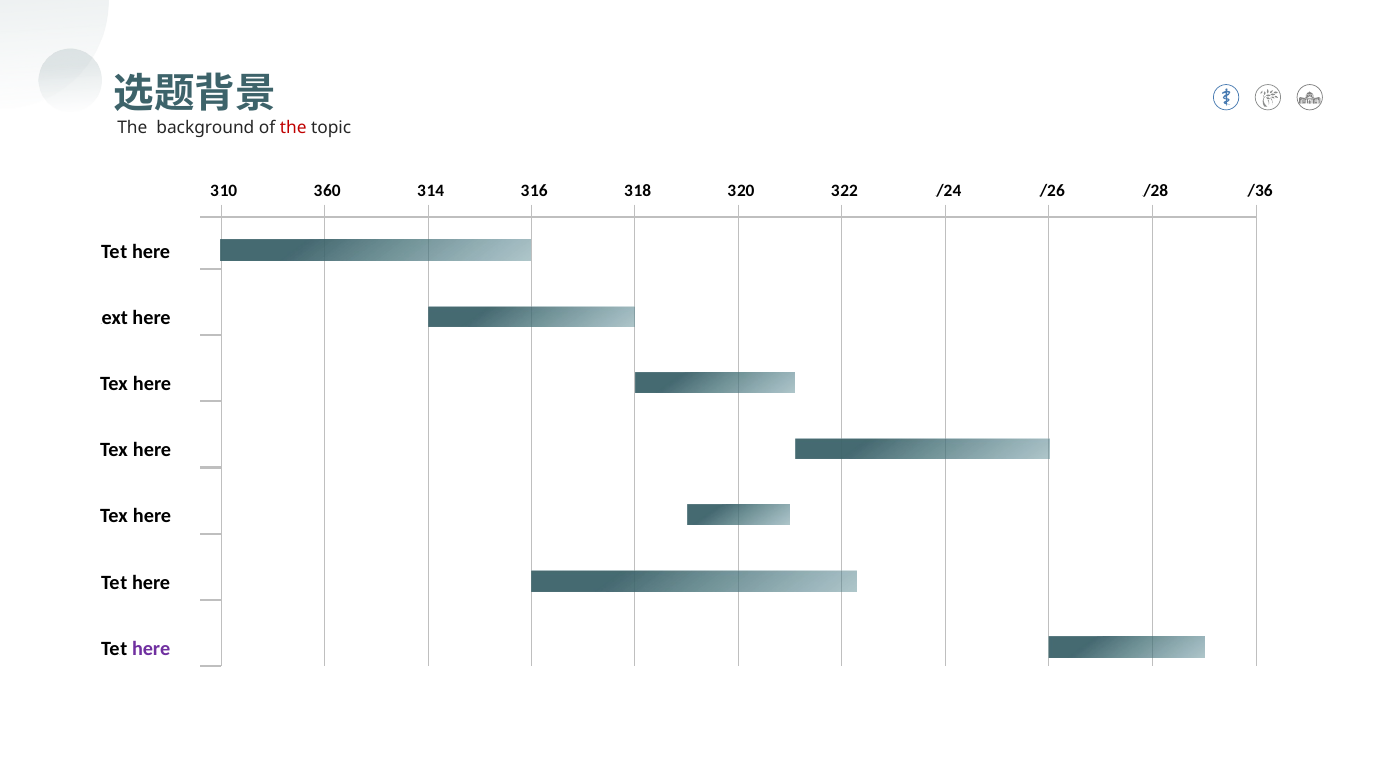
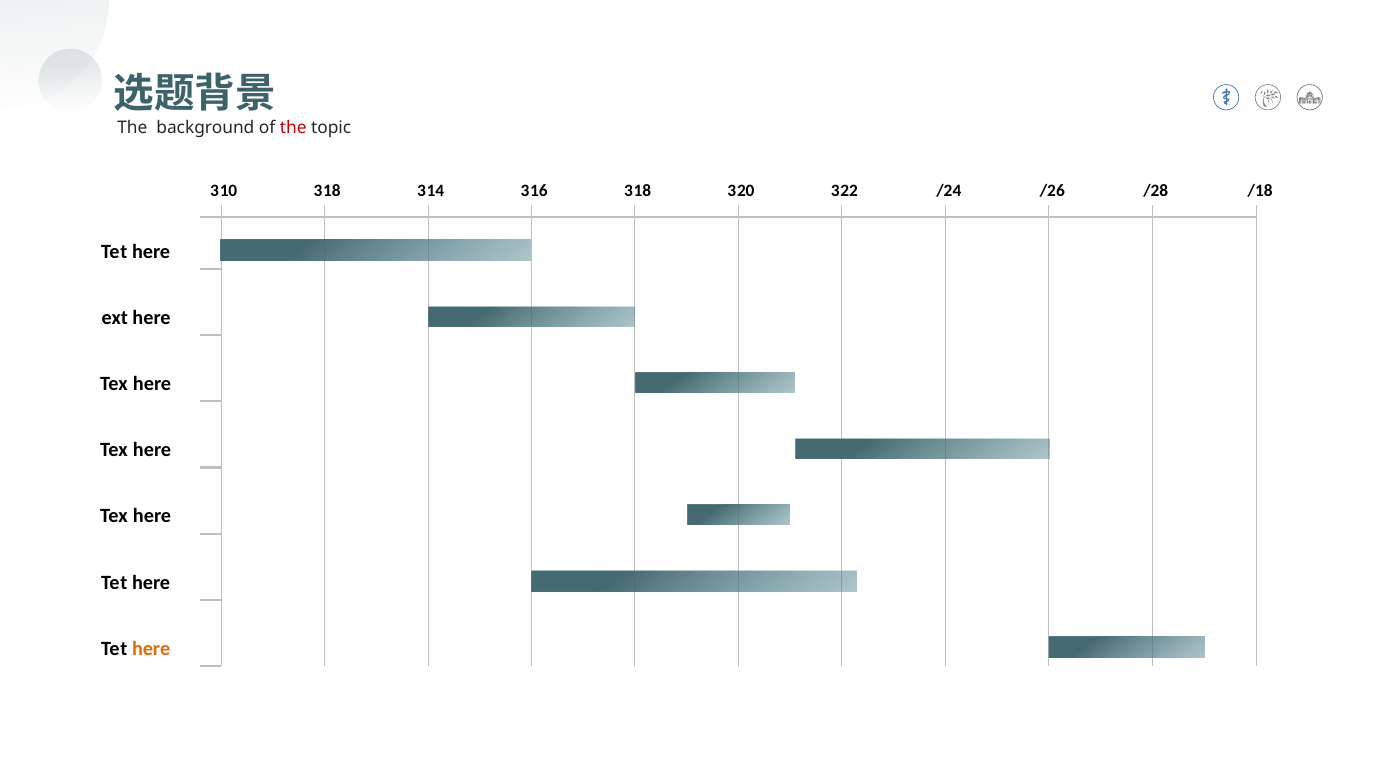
60 at (332, 191): 60 -> 18
/36: /36 -> /18
here at (151, 649) colour: purple -> orange
